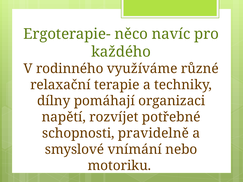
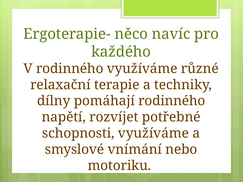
pomáhají organizaci: organizaci -> rodinného
schopnosti pravidelně: pravidelně -> využíváme
